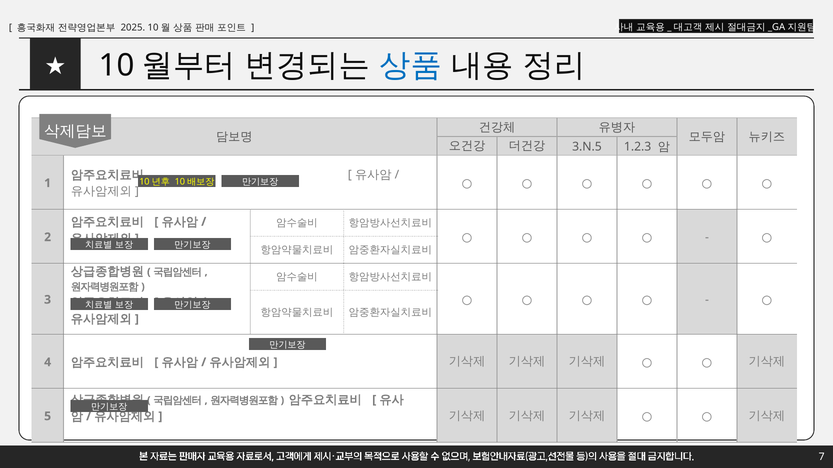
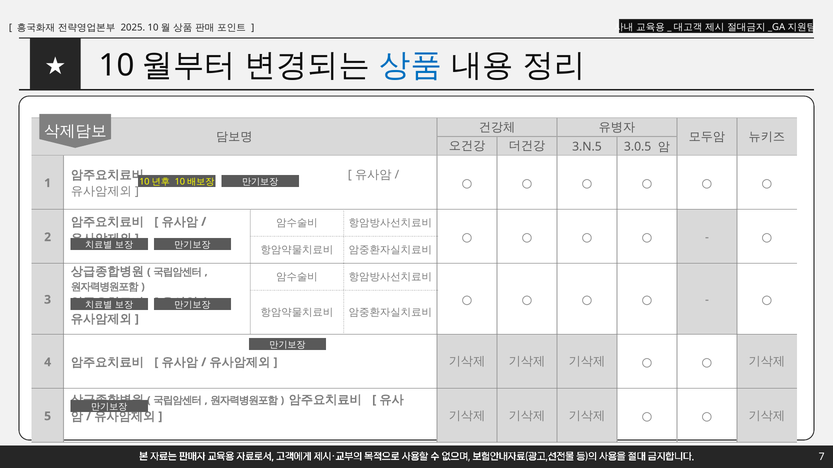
1.2.3: 1.2.3 -> 3.0.5
